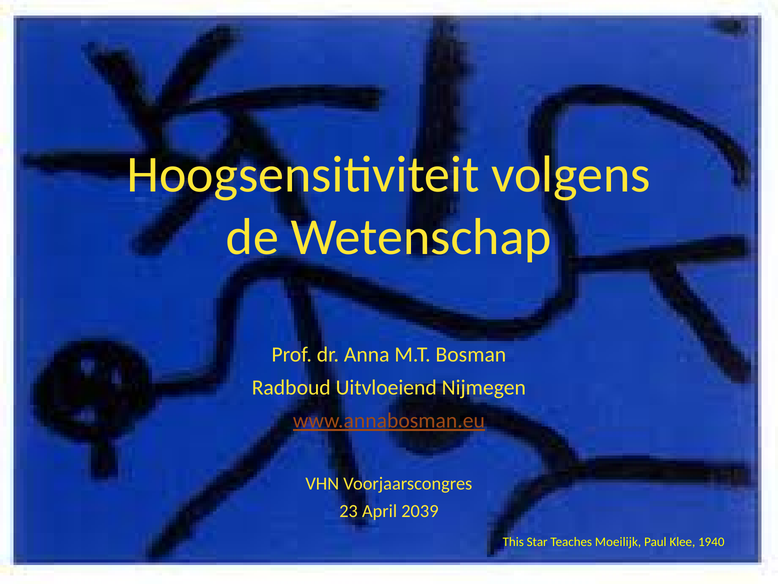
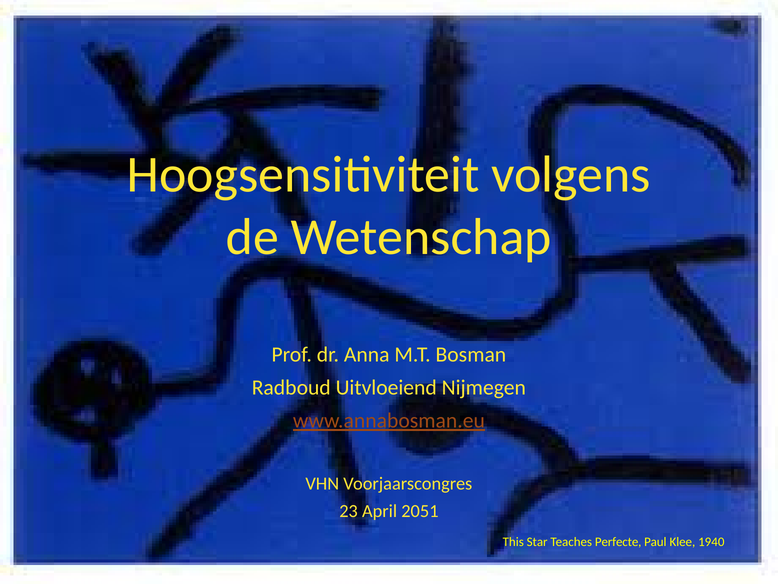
2039: 2039 -> 2051
Moeilijk: Moeilijk -> Perfecte
